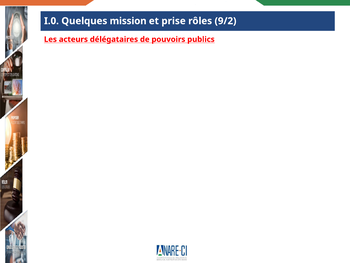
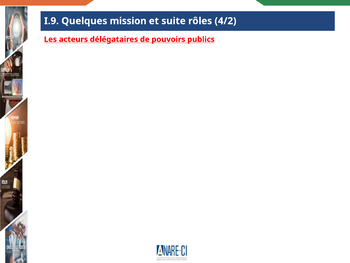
I.0: I.0 -> I.9
prise: prise -> suite
9/2: 9/2 -> 4/2
